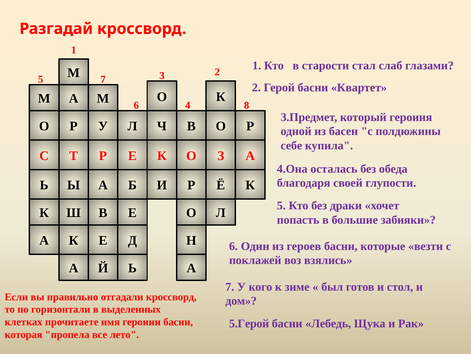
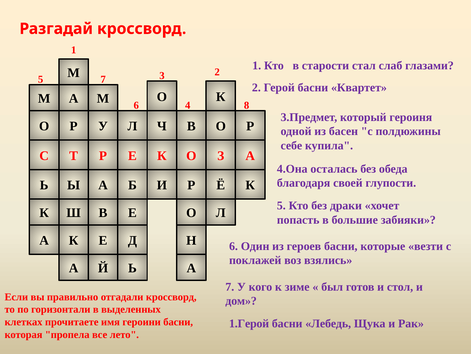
5.Герой: 5.Герой -> 1.Герой
